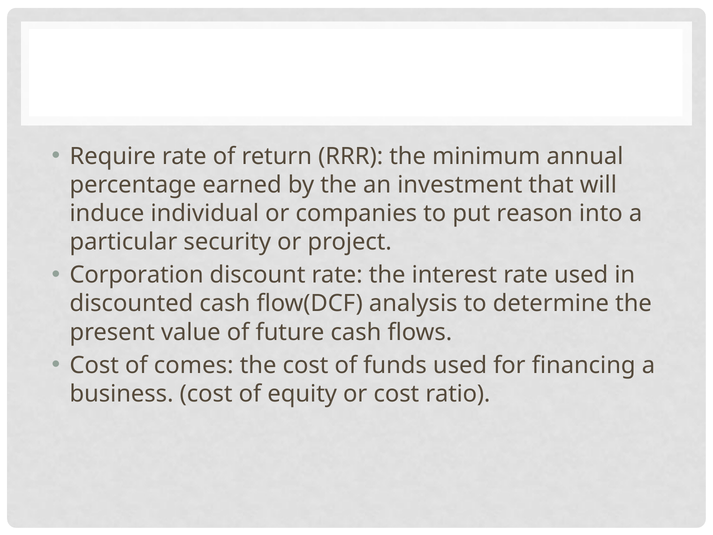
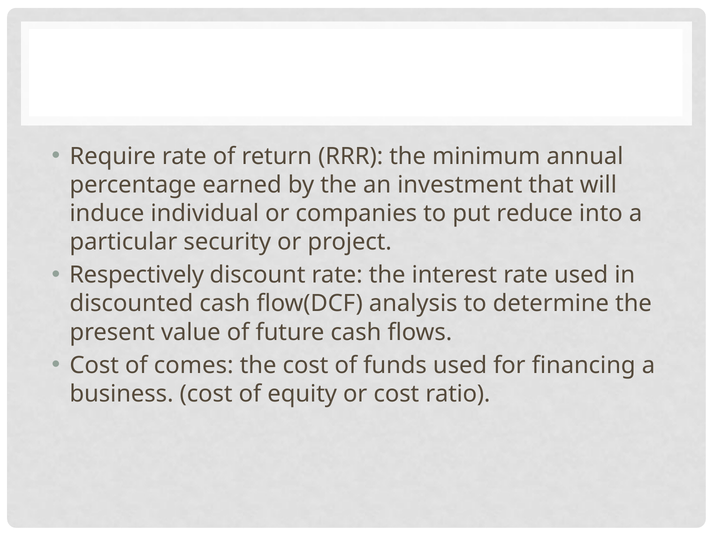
reason: reason -> reduce
Corporation: Corporation -> Respectively
